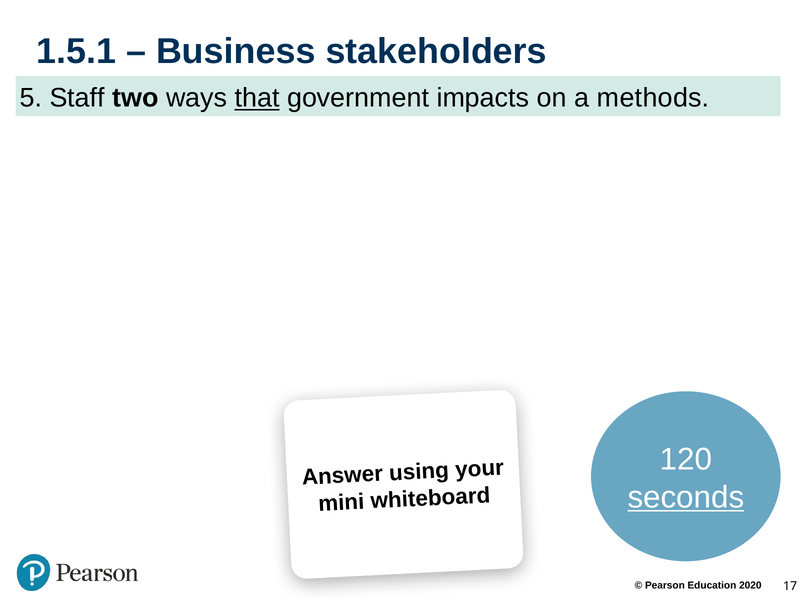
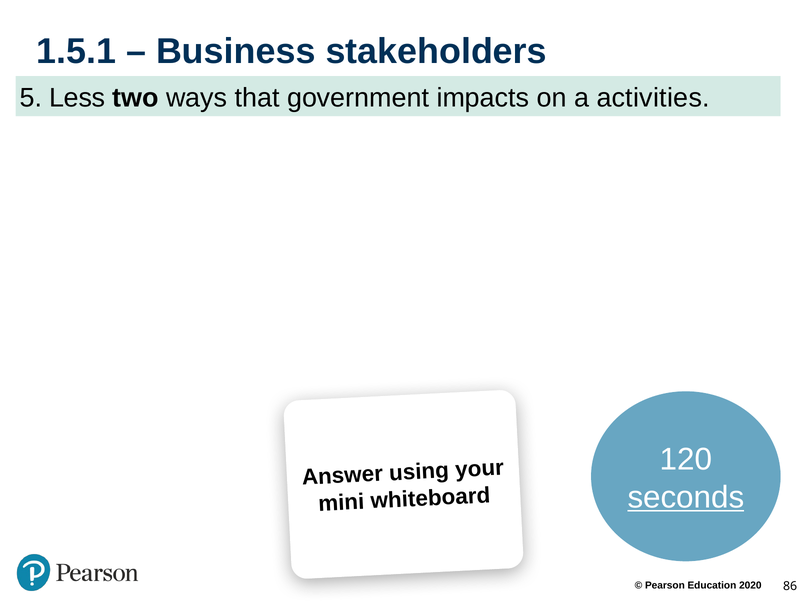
Staff: Staff -> Less
that underline: present -> none
methods: methods -> activities
17: 17 -> 86
